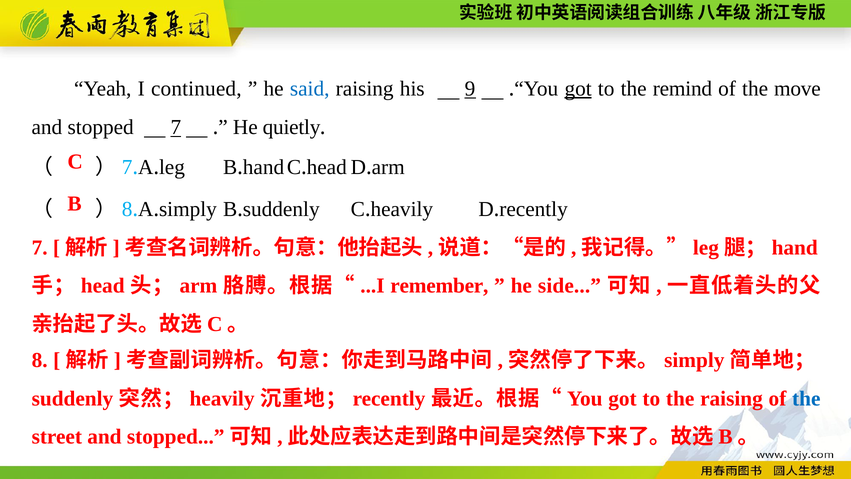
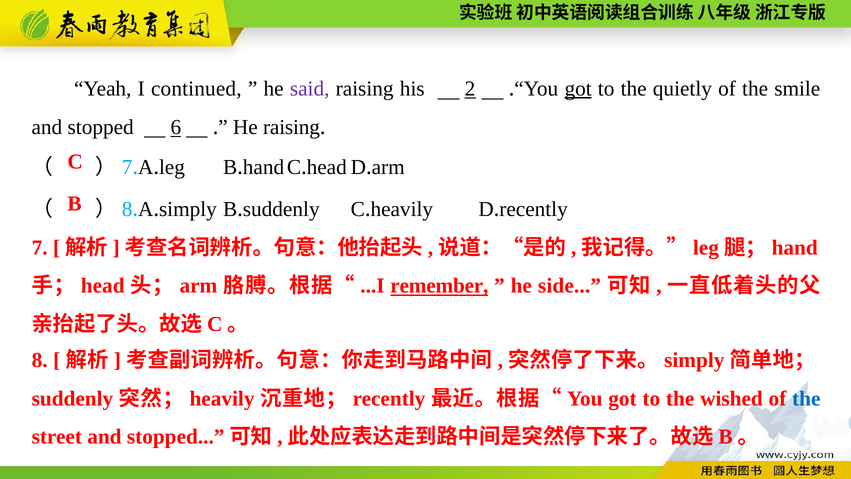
said colour: blue -> purple
9: 9 -> 2
remind: remind -> quietly
move: move -> smile
stopped 7: 7 -> 6
He quietly: quietly -> raising
remember underline: none -> present
the raising: raising -> wished
